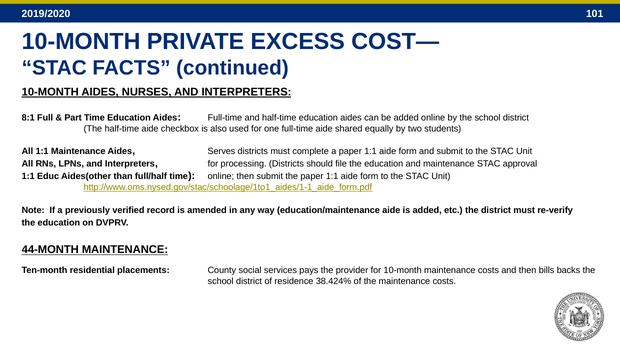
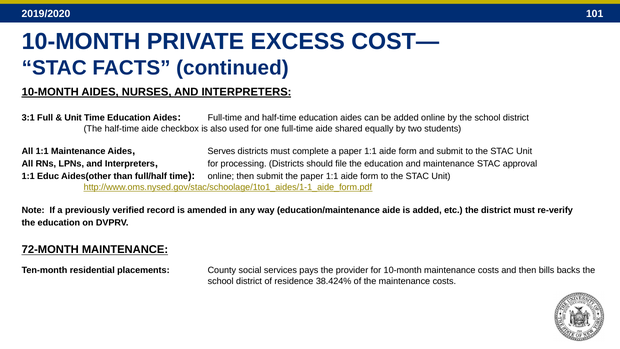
8:1: 8:1 -> 3:1
Part at (73, 118): Part -> Unit
44-MONTH: 44-MONTH -> 72-MONTH
